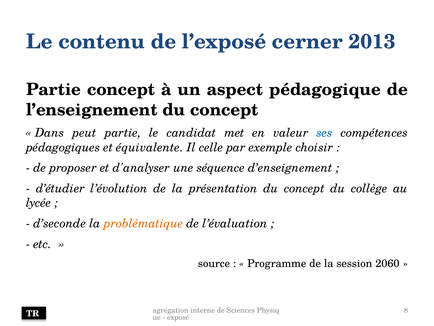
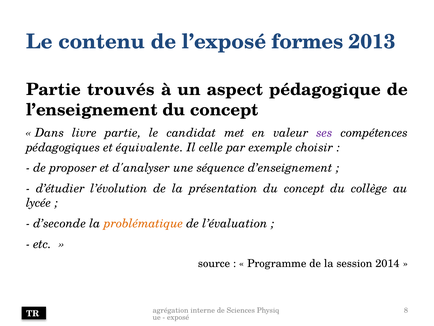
cerner: cerner -> formes
Partie concept: concept -> trouvés
peut: peut -> livre
ses colour: blue -> purple
2060: 2060 -> 2014
